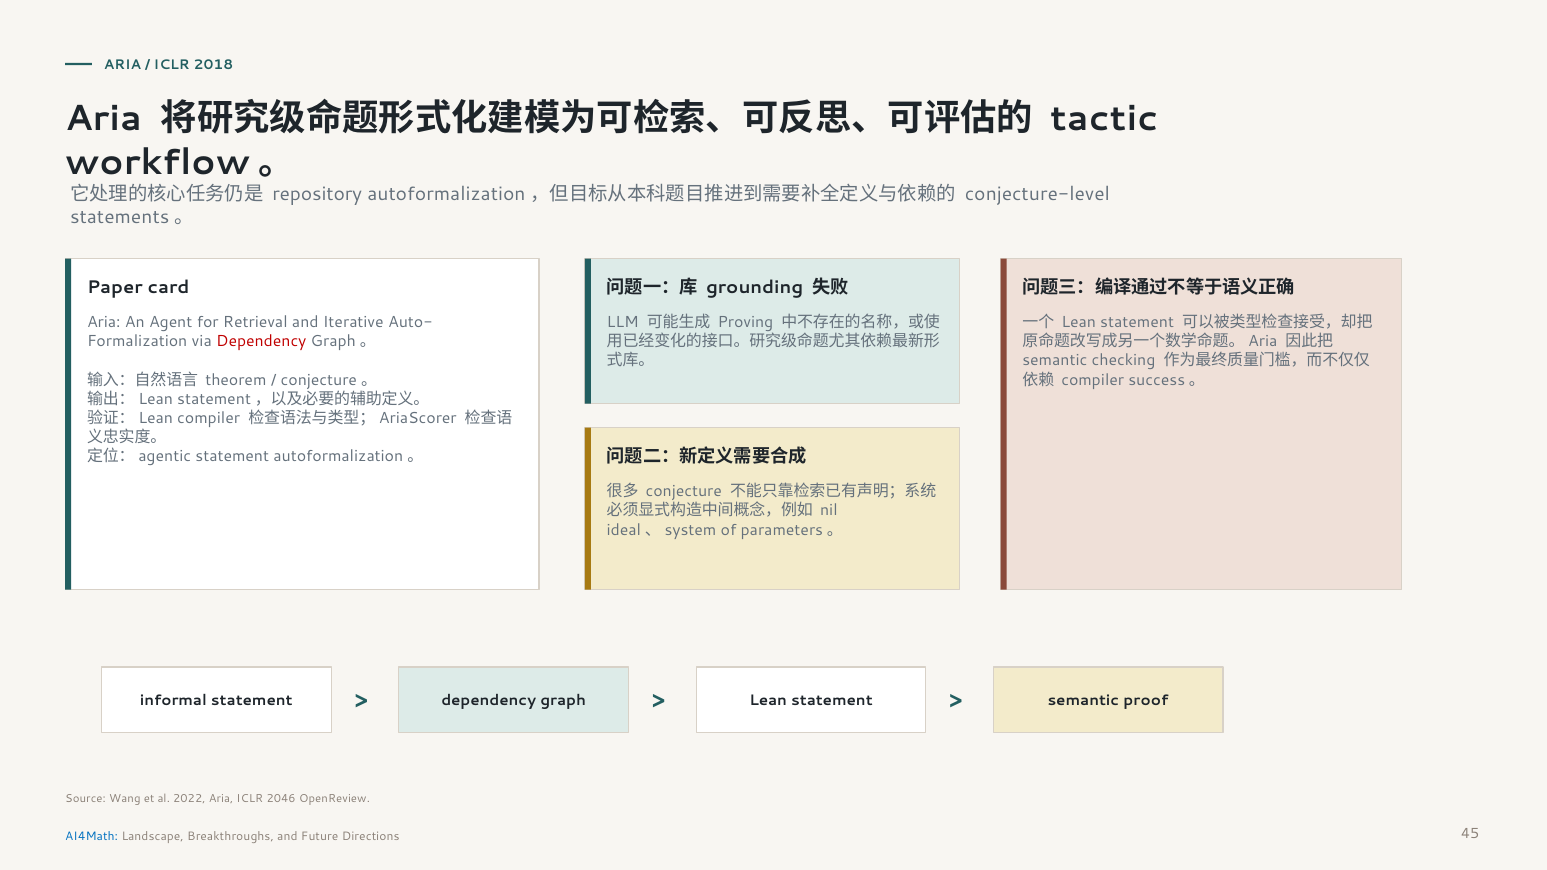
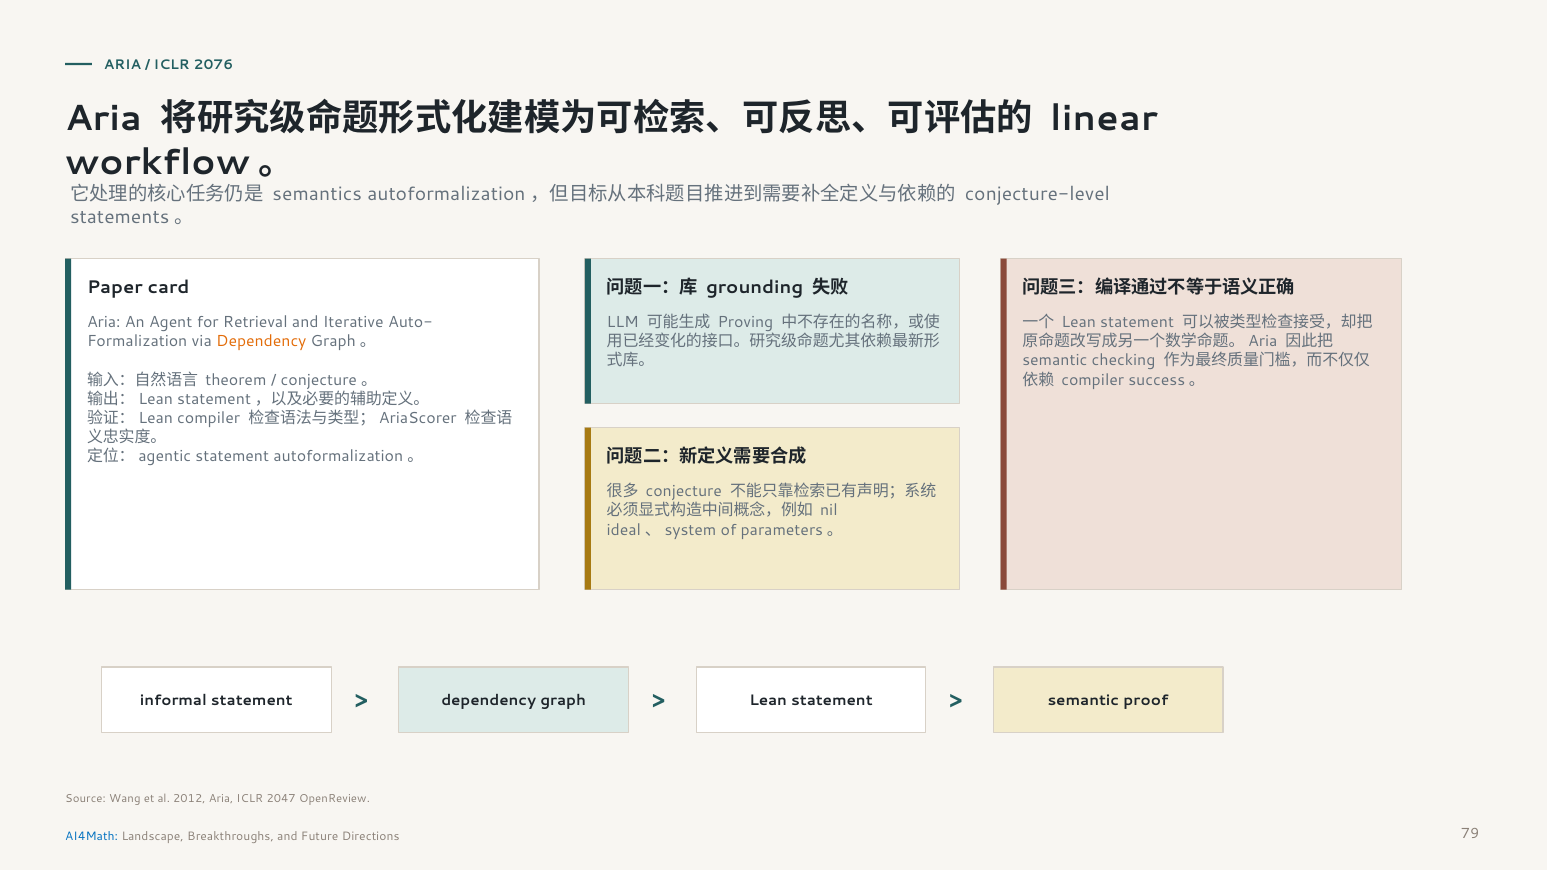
2018: 2018 -> 2076
tactic: tactic -> linear
repository: repository -> semantics
Dependency at (261, 342) colour: red -> orange
2022: 2022 -> 2012
2046: 2046 -> 2047
45: 45 -> 79
